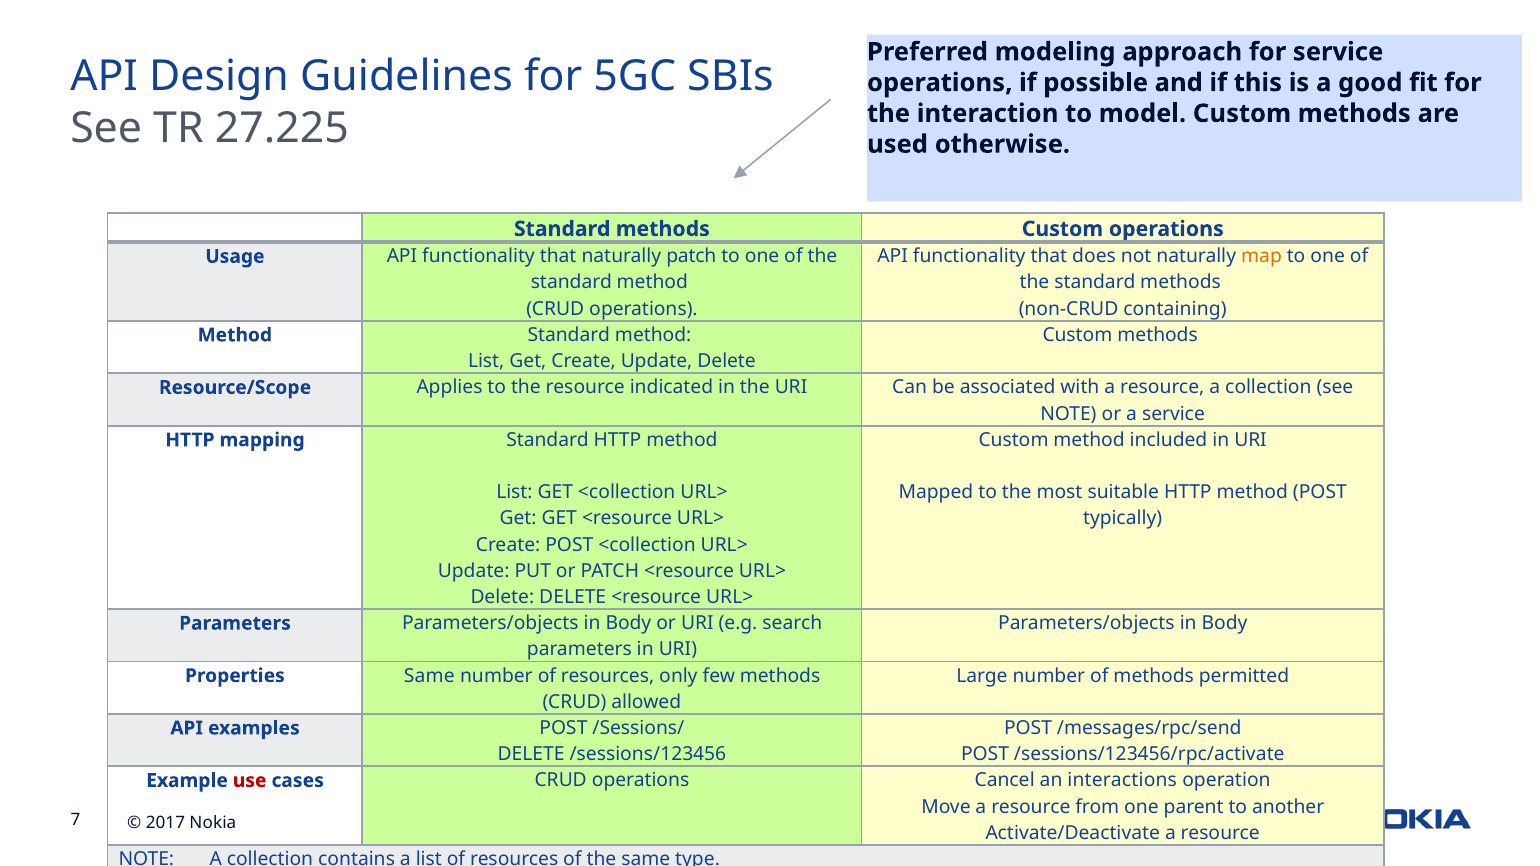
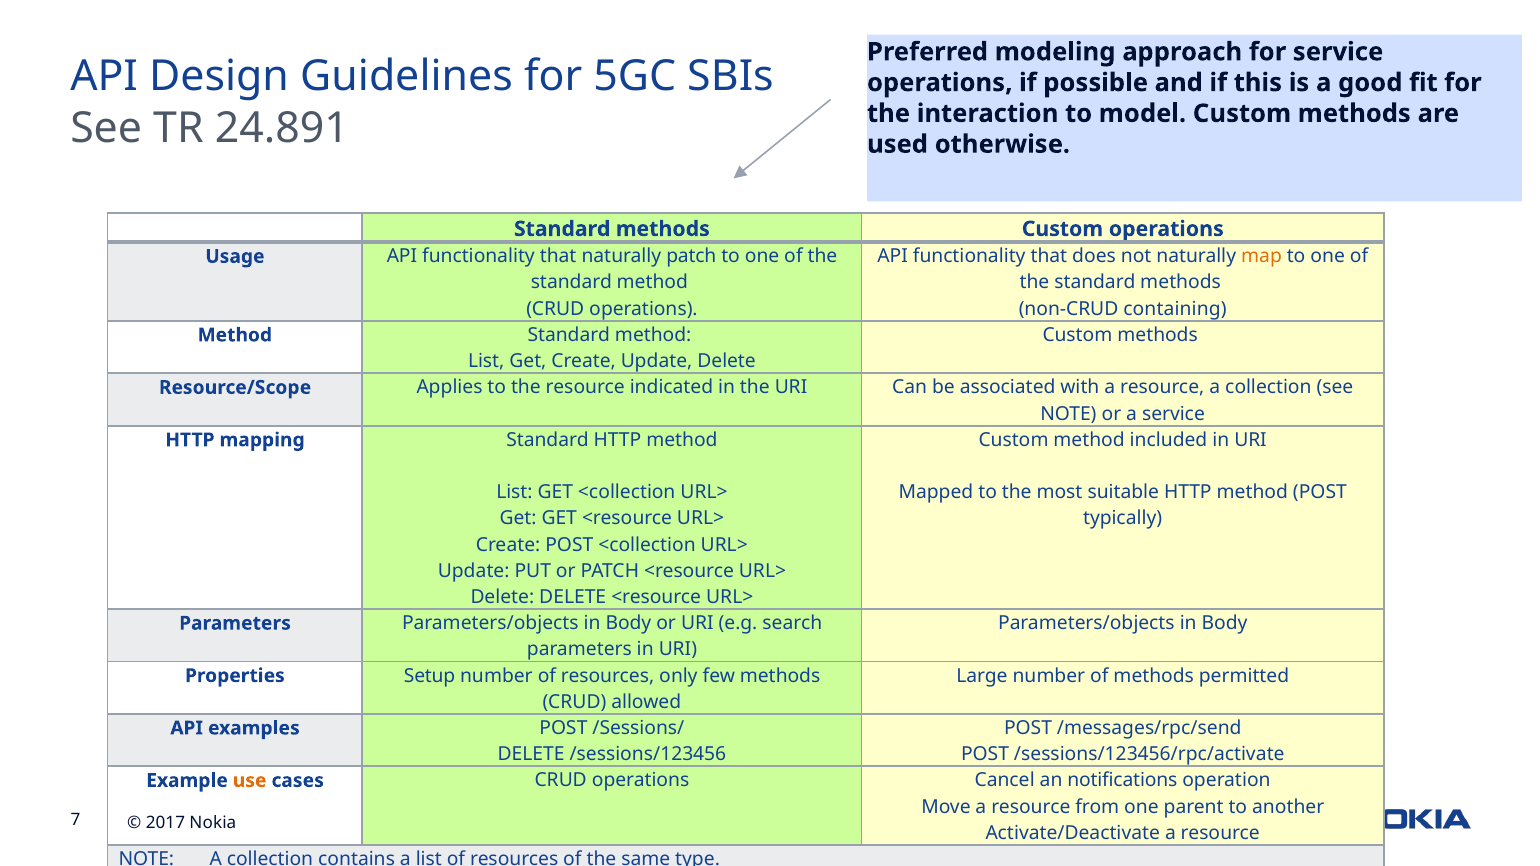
27.225: 27.225 -> 24.891
Properties Same: Same -> Setup
use colour: red -> orange
interactions: interactions -> notifications
